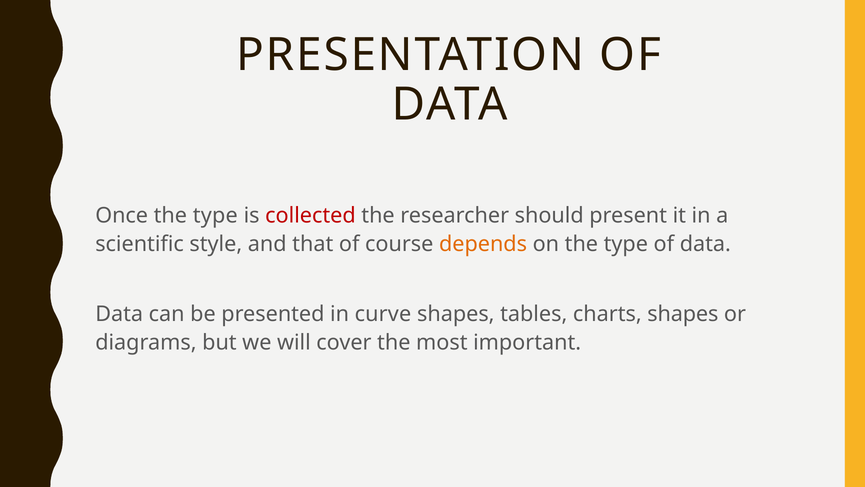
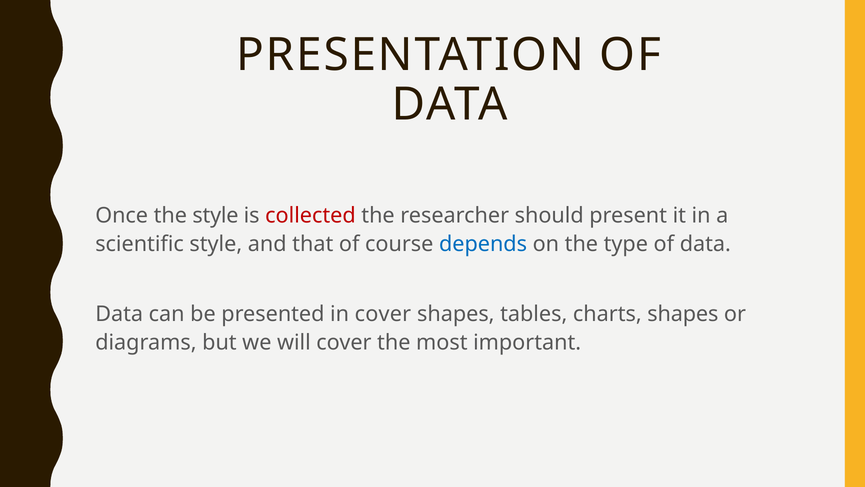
Once the type: type -> style
depends colour: orange -> blue
in curve: curve -> cover
